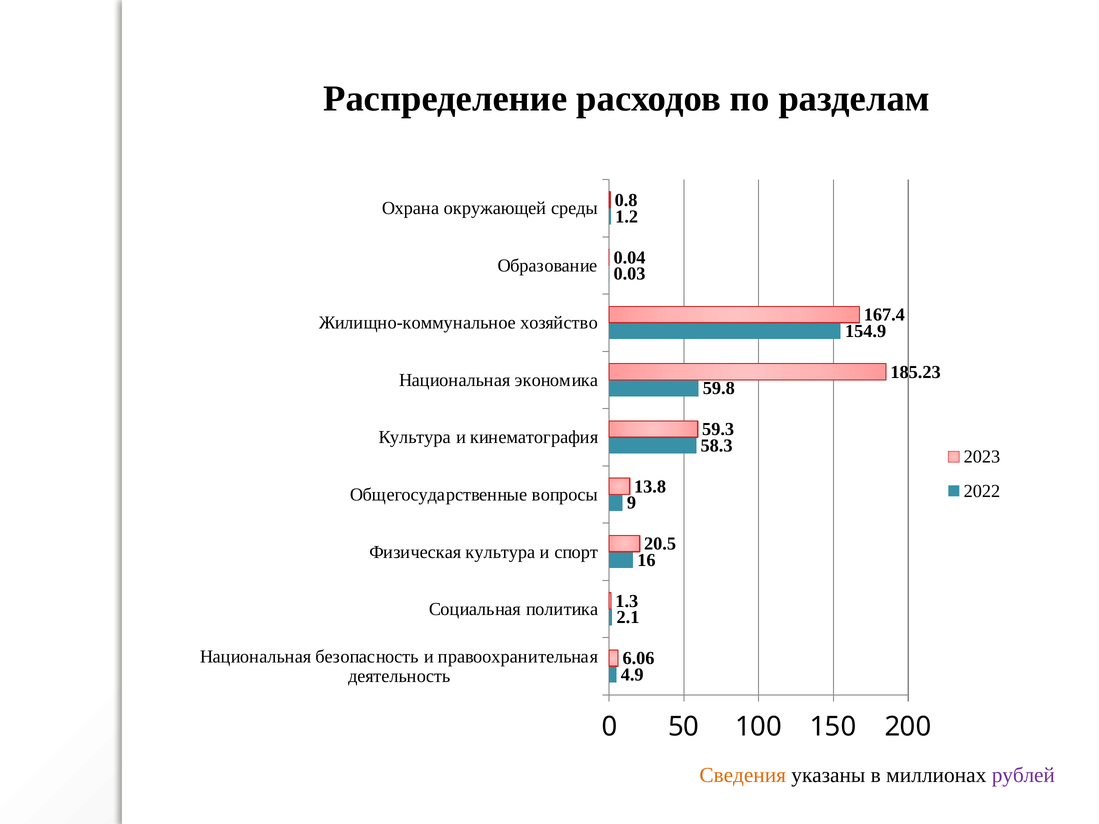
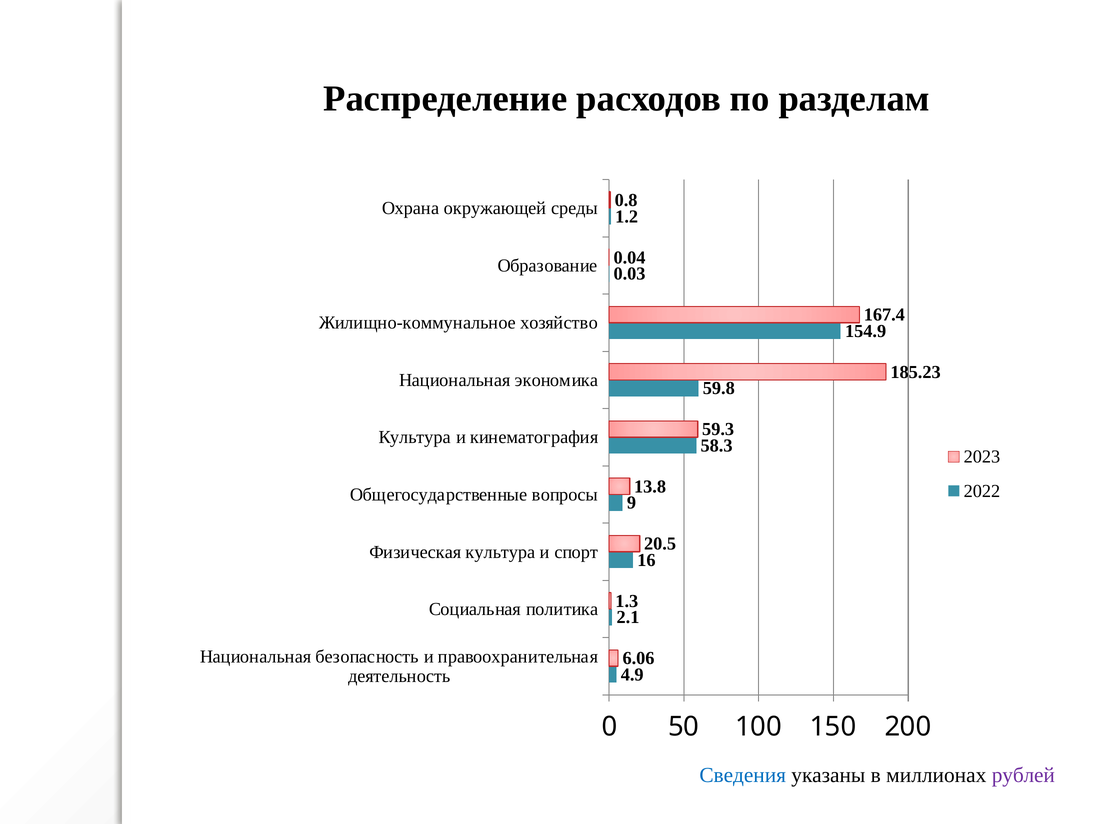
Сведения colour: orange -> blue
